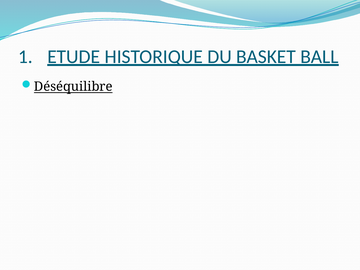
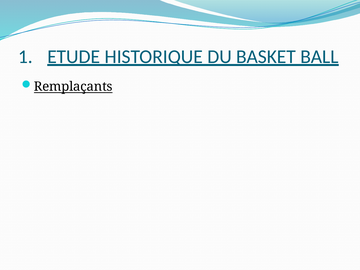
Déséquilibre: Déséquilibre -> Remplaçants
